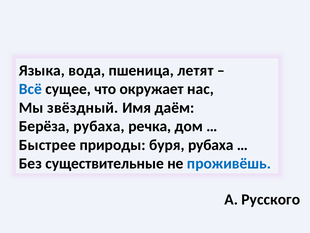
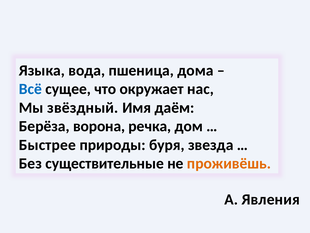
летят: летят -> дома
Берёза рубаха: рубаха -> ворона
буря рубаха: рубаха -> звезда
проживёшь colour: blue -> orange
Русского: Русского -> Явления
